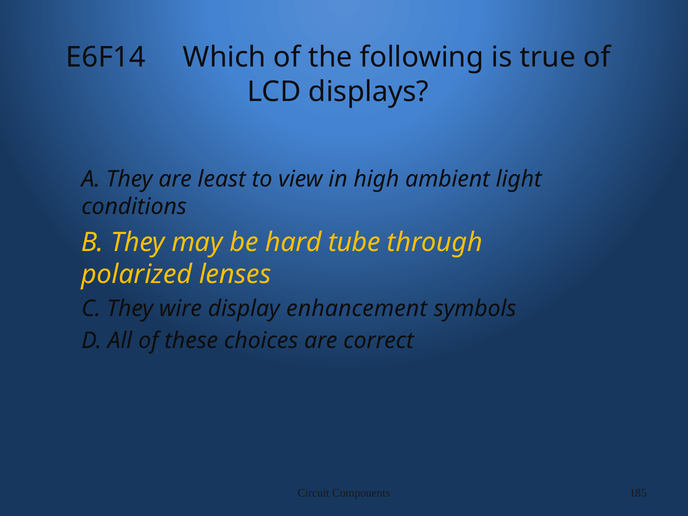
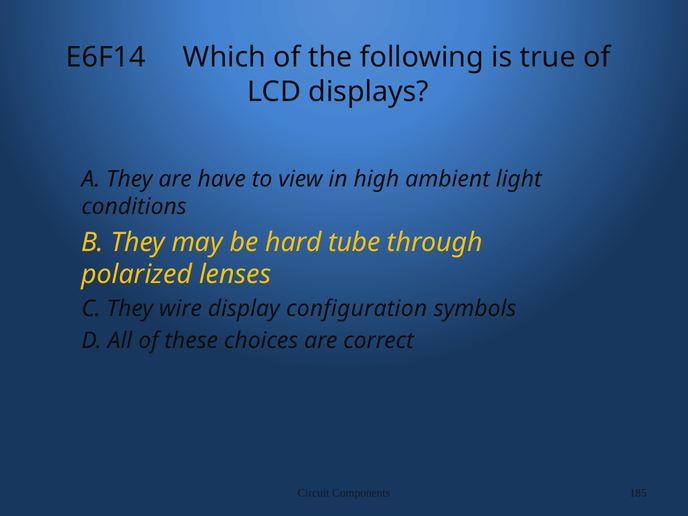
least: least -> have
enhancement: enhancement -> configuration
